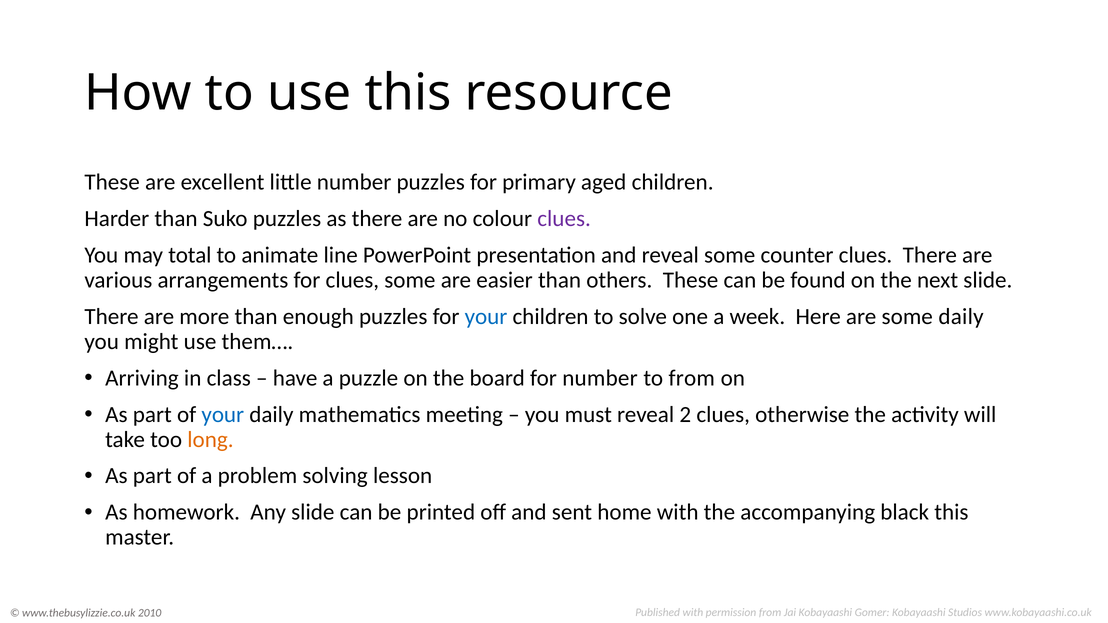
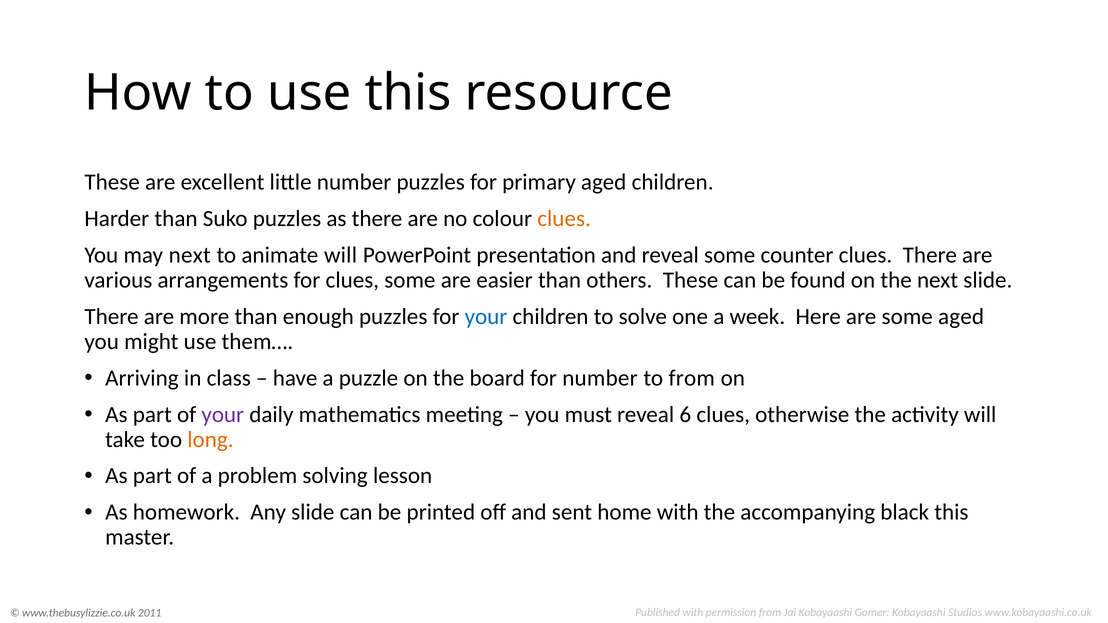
clues at (564, 219) colour: purple -> orange
may total: total -> next
animate line: line -> will
some daily: daily -> aged
your at (223, 415) colour: blue -> purple
2: 2 -> 6
2010: 2010 -> 2011
